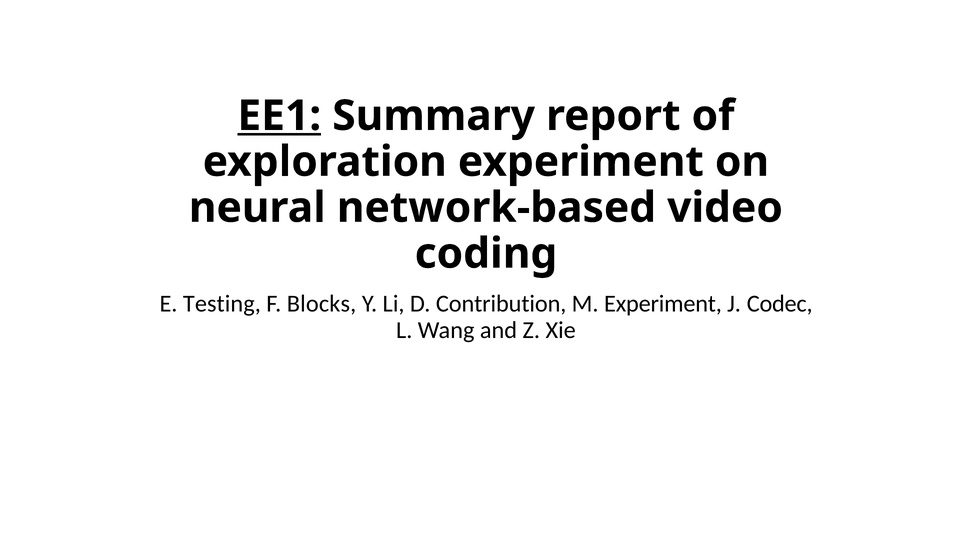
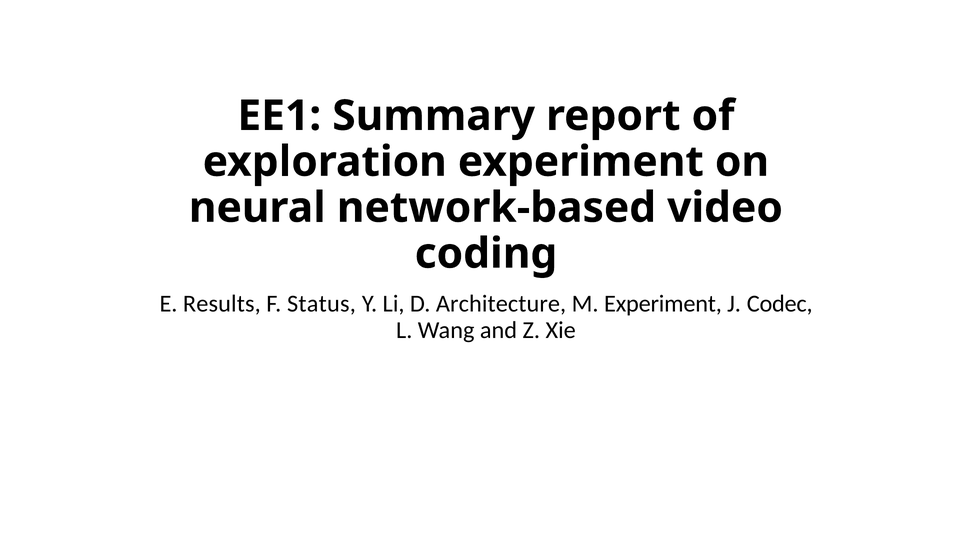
EE1 underline: present -> none
Testing: Testing -> Results
Blocks: Blocks -> Status
Contribution: Contribution -> Architecture
